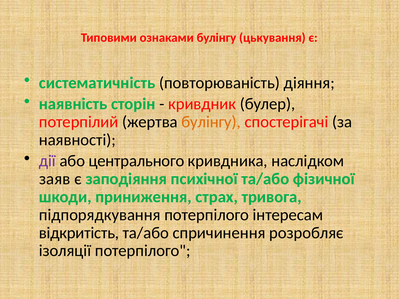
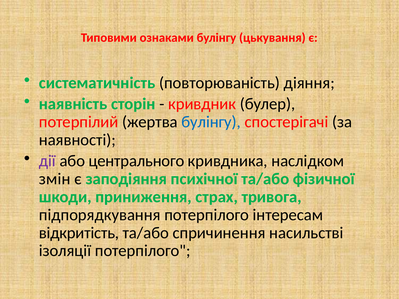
булінгу at (211, 122) colour: orange -> blue
заяв: заяв -> змін
розробляє: розробляє -> насильстві
